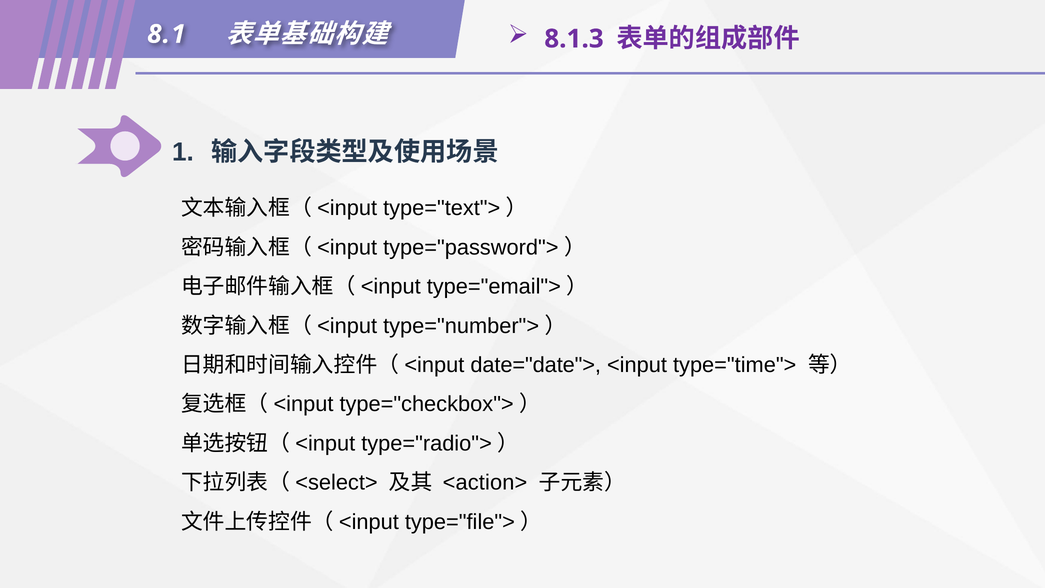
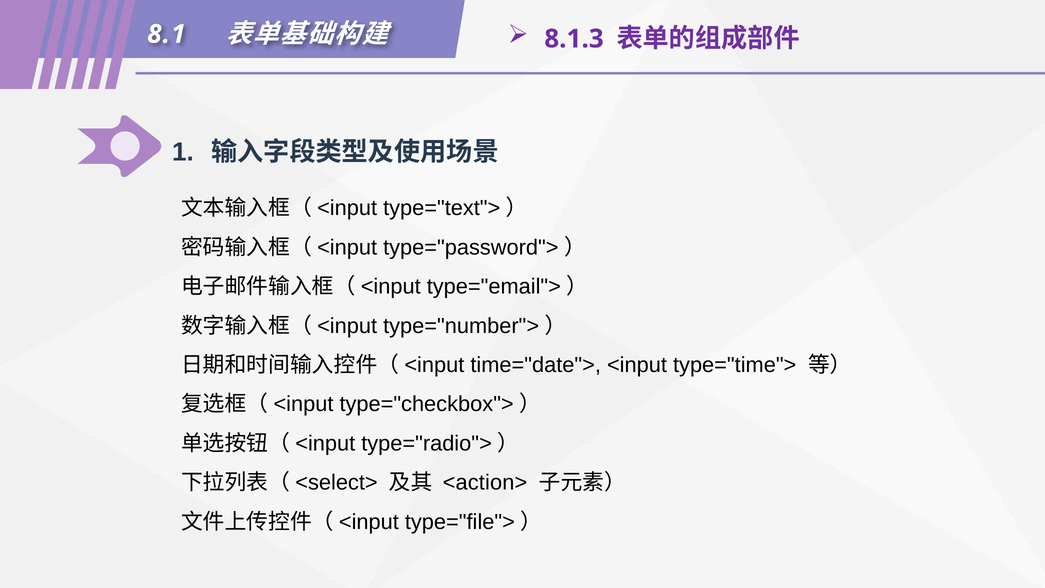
date="date">: date="date"> -> time="date">
